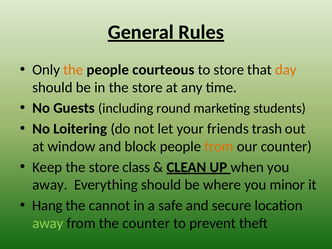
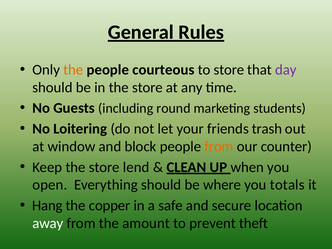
day colour: orange -> purple
class: class -> lend
away at (50, 185): away -> open
minor: minor -> totals
cannot: cannot -> copper
away at (48, 223) colour: light green -> white
the counter: counter -> amount
